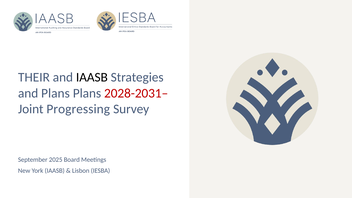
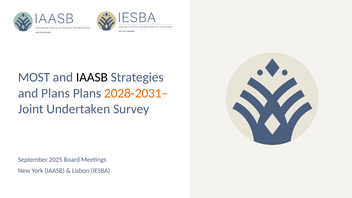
THEIR: THEIR -> MOST
2028-2031– colour: red -> orange
Progressing: Progressing -> Undertaken
